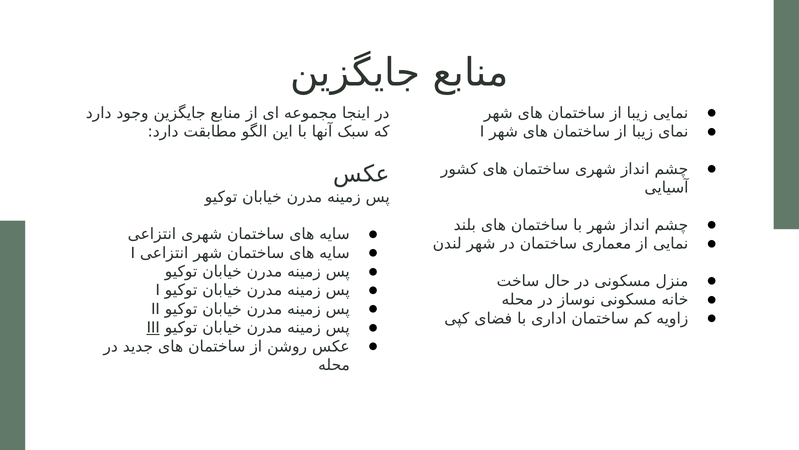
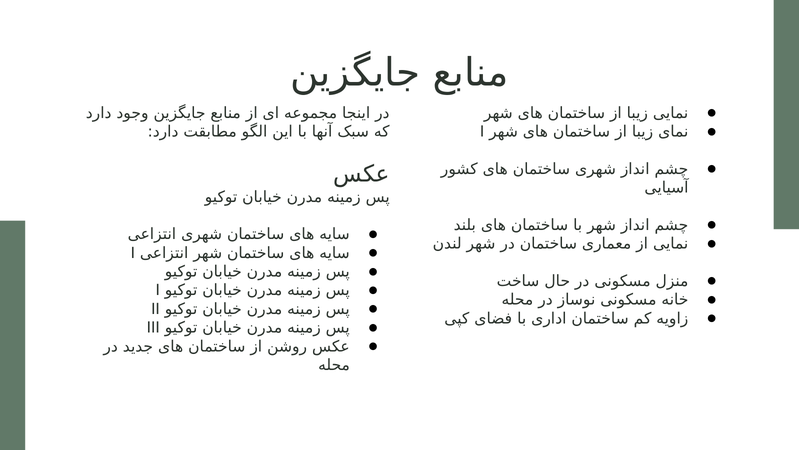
III underline: present -> none
